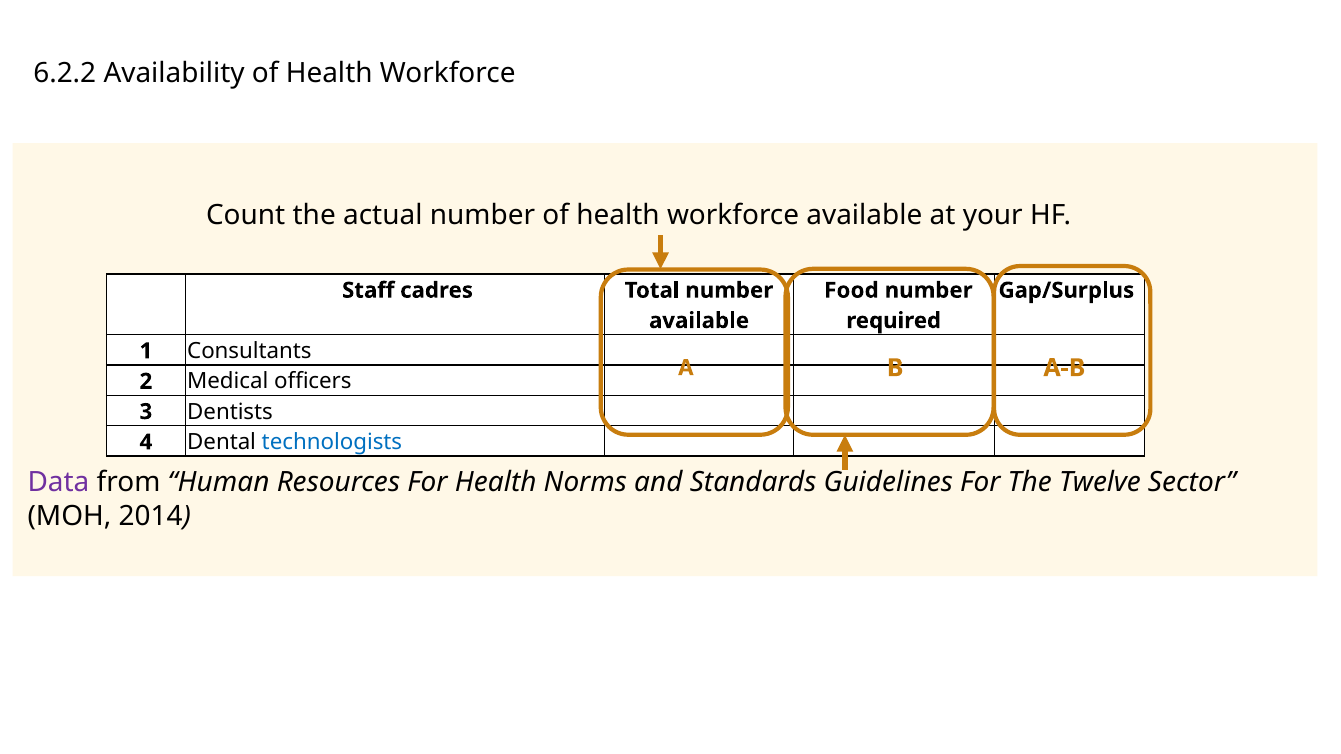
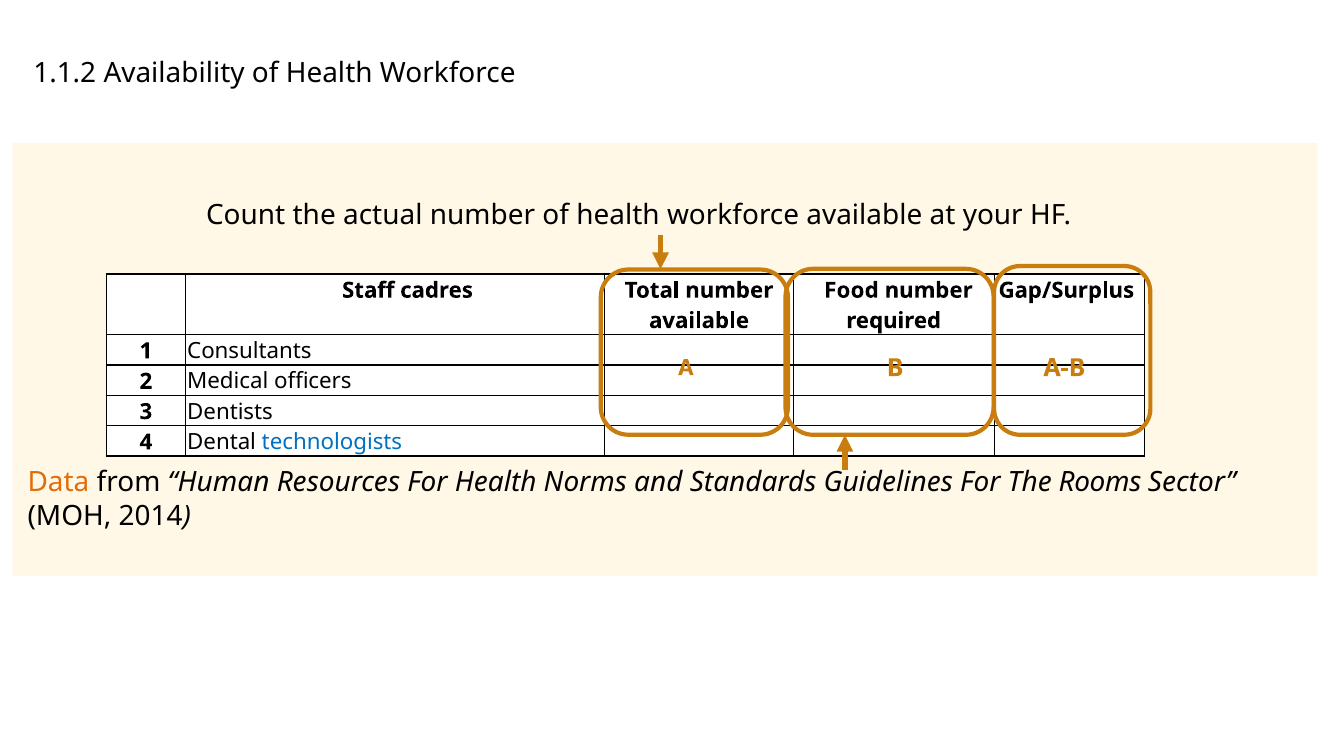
6.2.2: 6.2.2 -> 1.1.2
Data colour: purple -> orange
Twelve: Twelve -> Rooms
